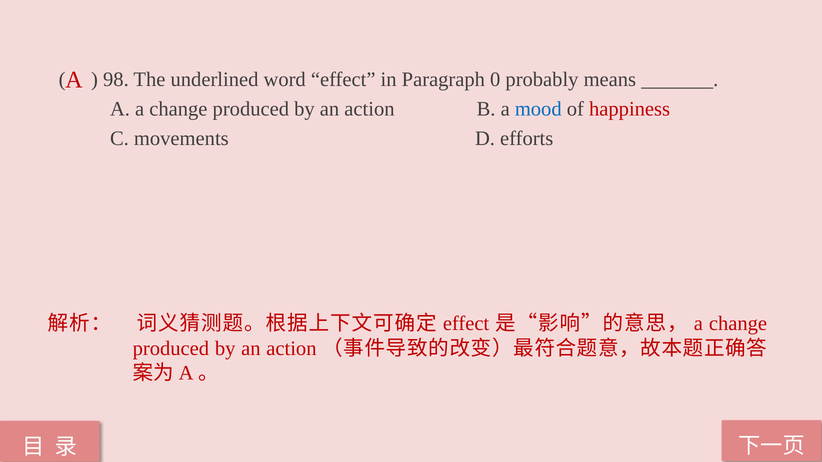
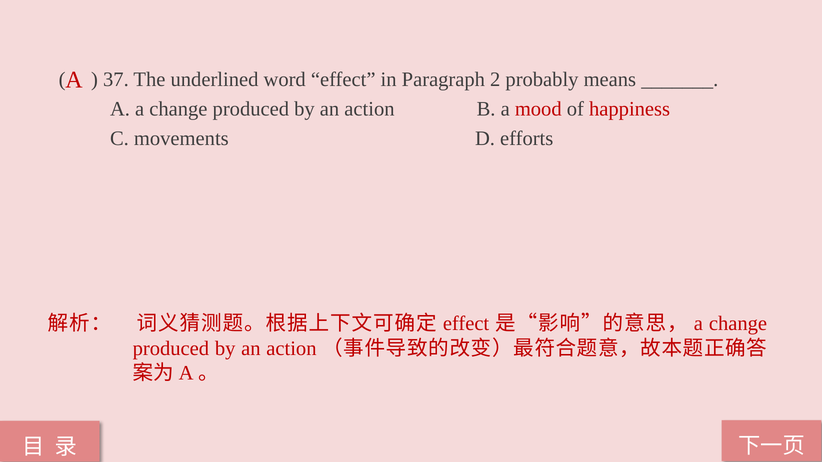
98: 98 -> 37
0: 0 -> 2
mood colour: blue -> red
